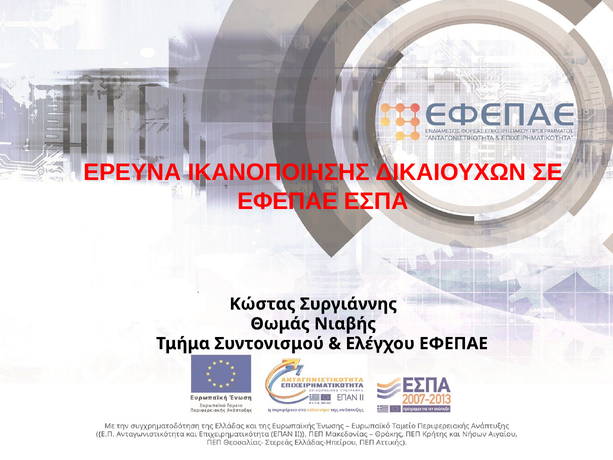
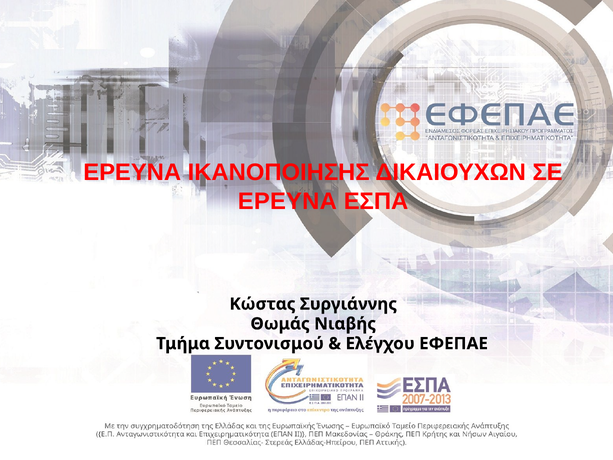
ΕΦΕΠΑΕ at (288, 201): ΕΦΕΠΑΕ -> ΕΡΕΥΝΑ
